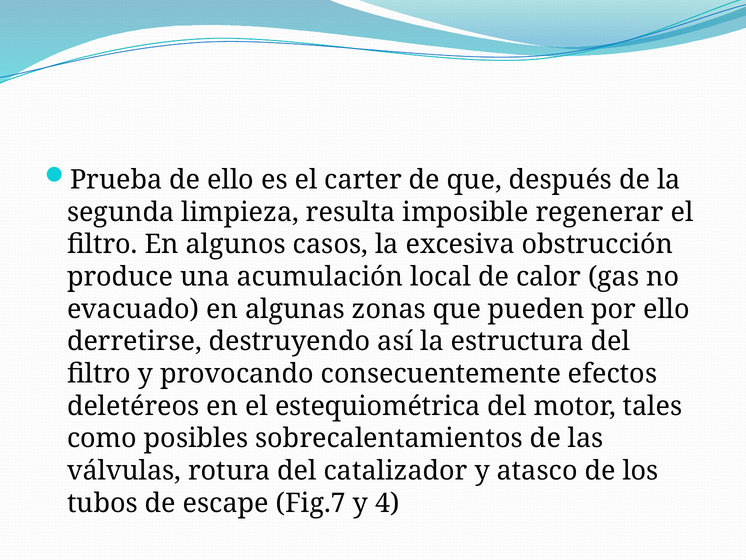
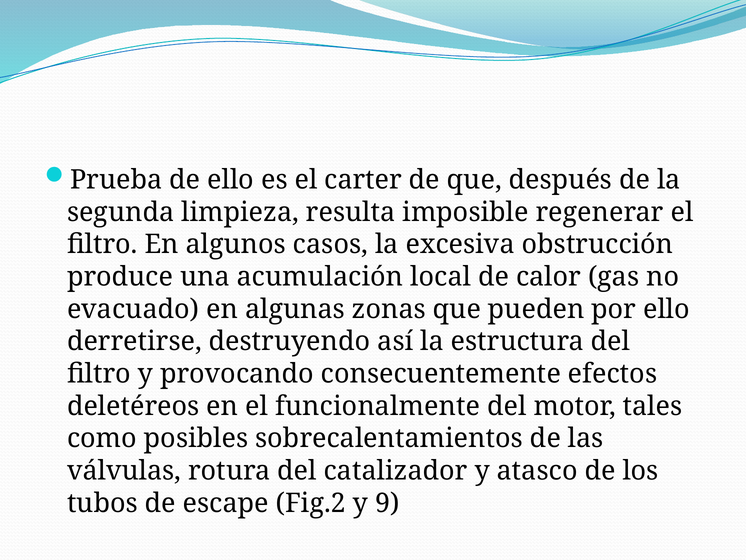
estequiométrica: estequiométrica -> funcionalmente
Fig.7: Fig.7 -> Fig.2
4: 4 -> 9
